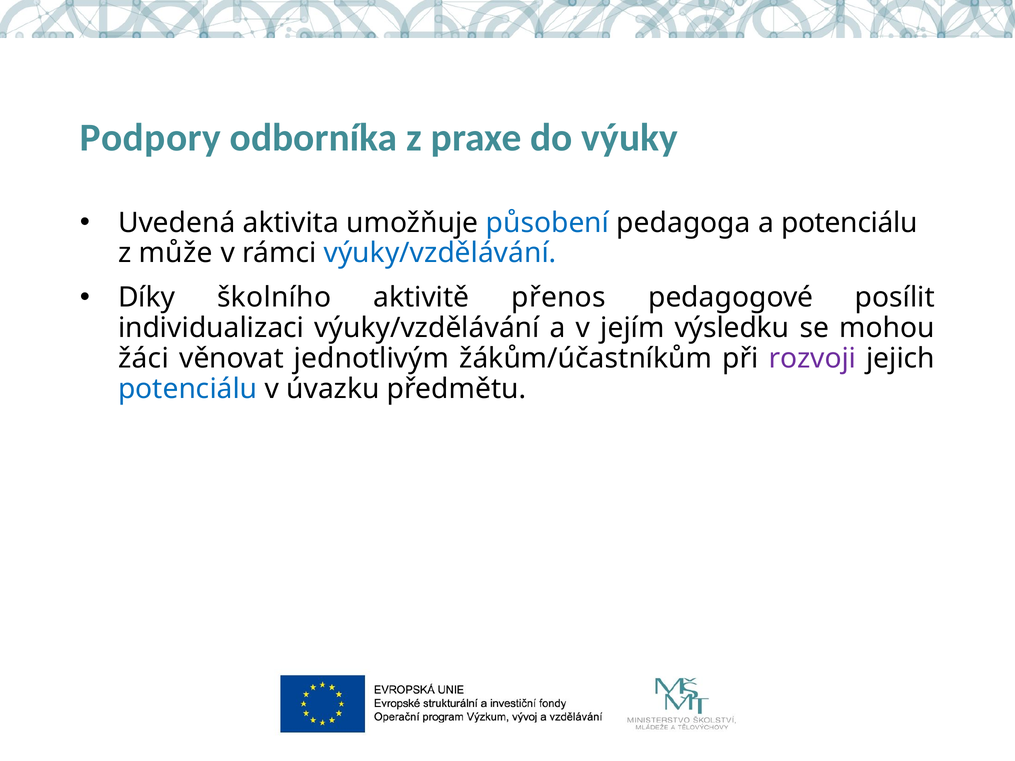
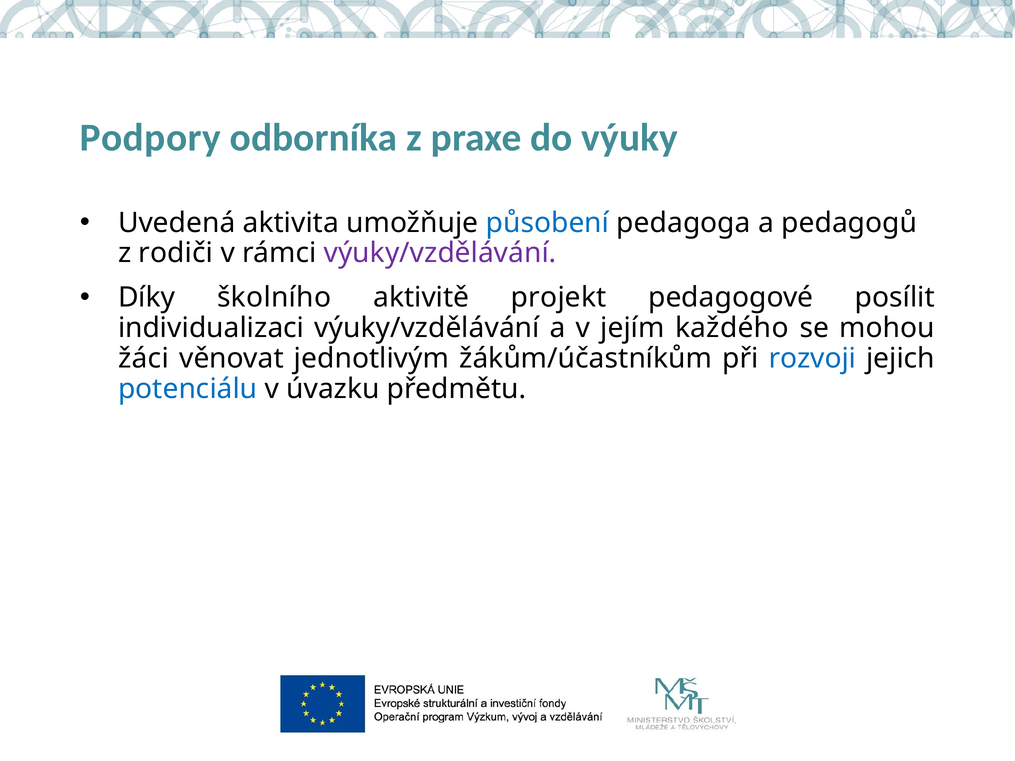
a potenciálu: potenciálu -> pedagogů
může: může -> rodiči
výuky/vzdělávání at (440, 253) colour: blue -> purple
přenos: přenos -> projekt
výsledku: výsledku -> každého
rozvoji colour: purple -> blue
